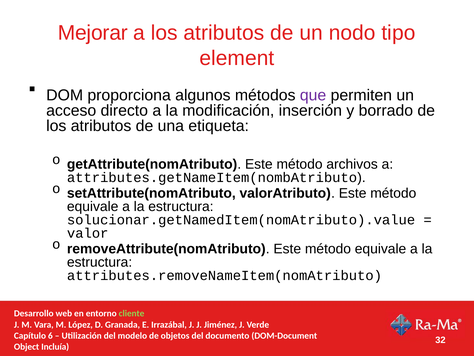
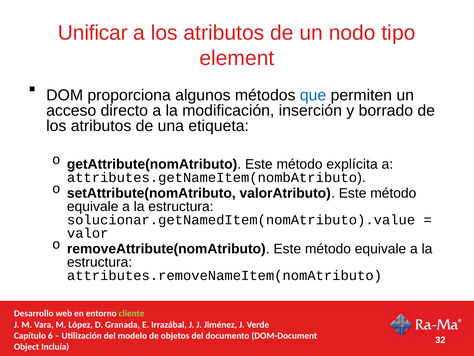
Mejorar: Mejorar -> Unificar
que colour: purple -> blue
archivos: archivos -> explícita
